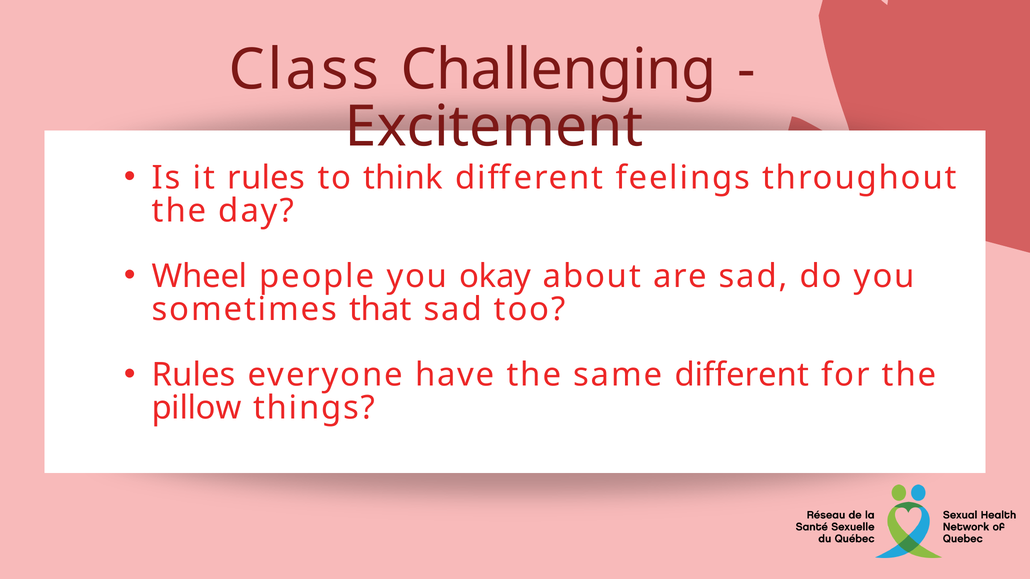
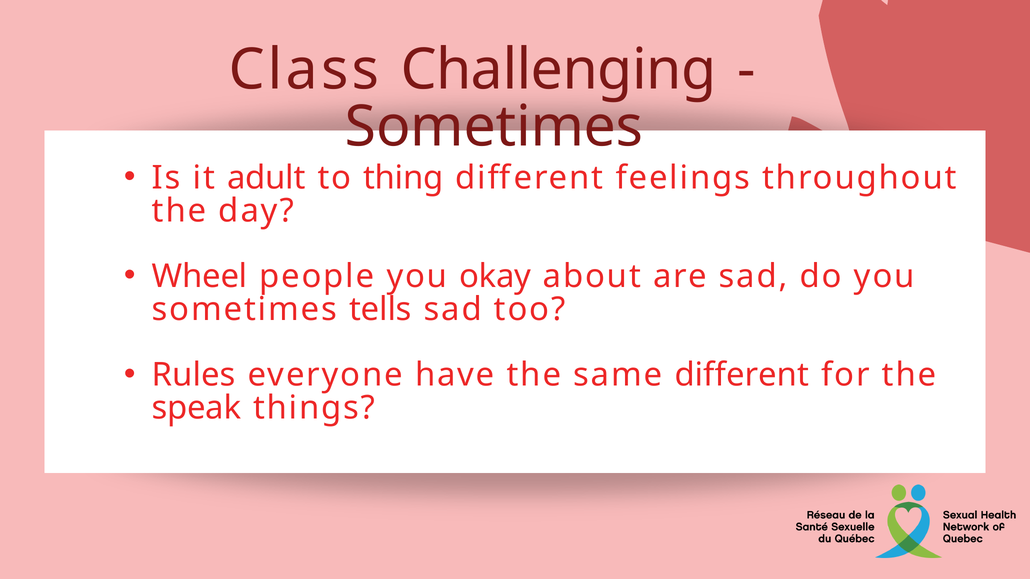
Excitement at (494, 127): Excitement -> Sometimes
it rules: rules -> adult
think: think -> thing
that: that -> tells
pillow: pillow -> speak
